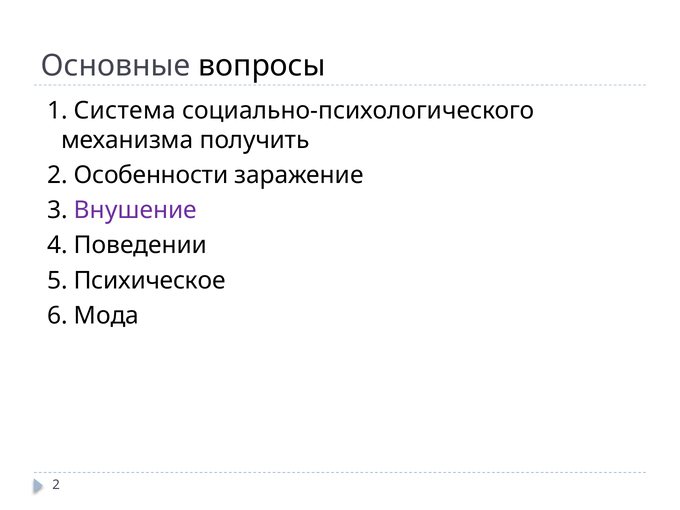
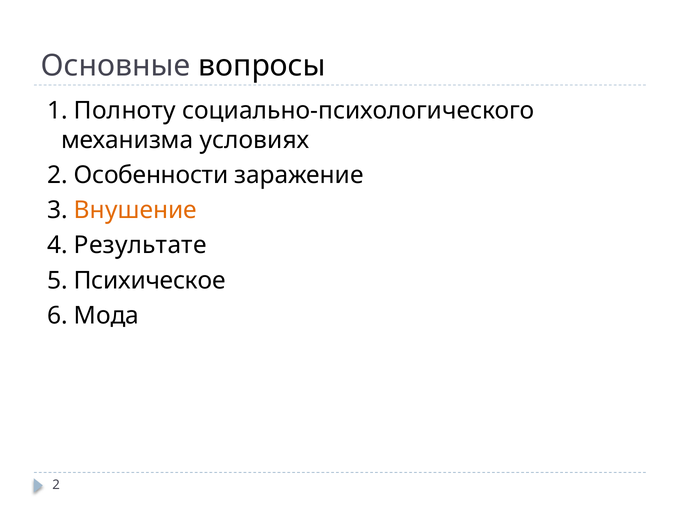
Система: Система -> Полноту
получить: получить -> условиях
Внушение colour: purple -> orange
Поведении: Поведении -> Результате
